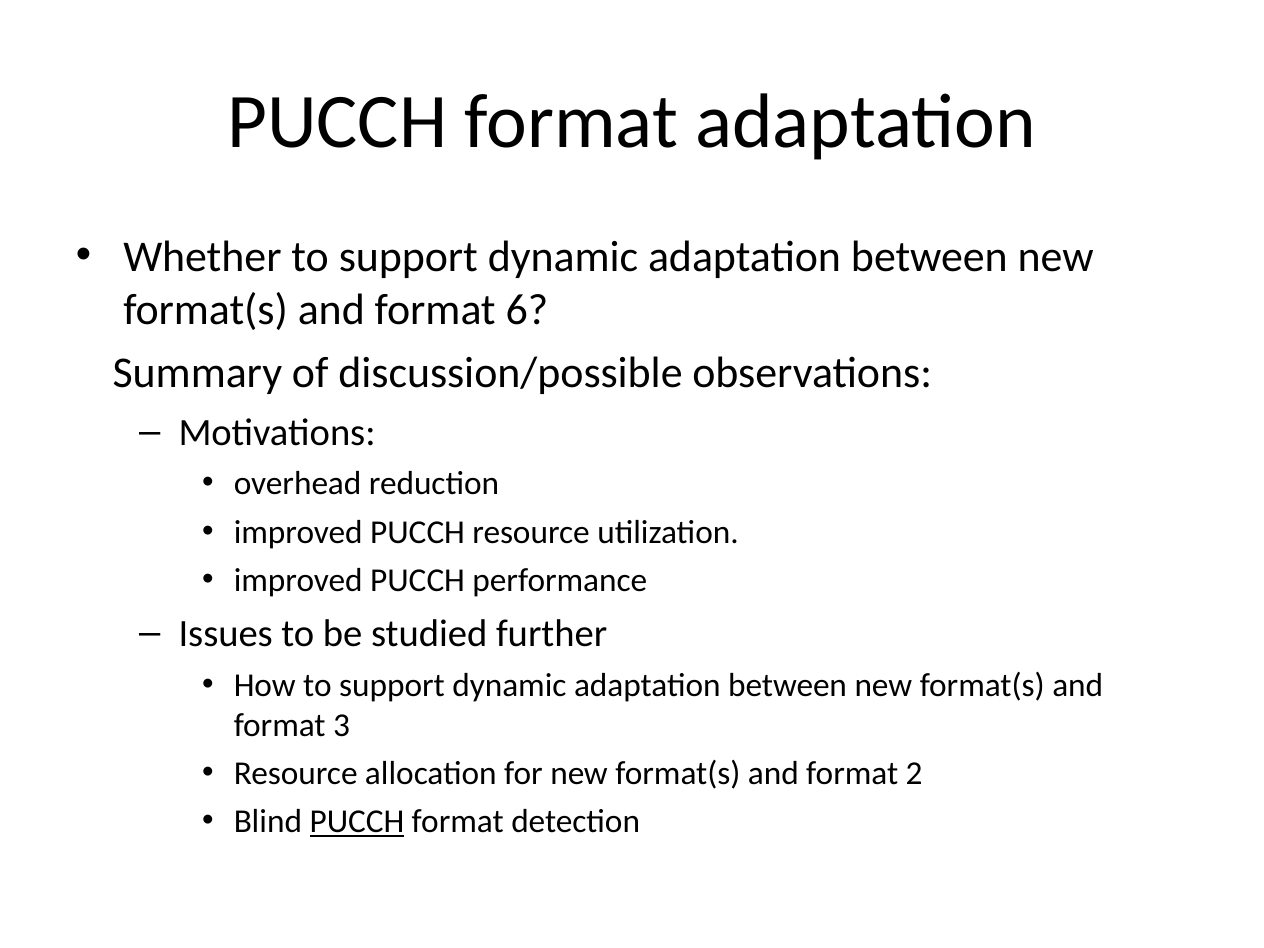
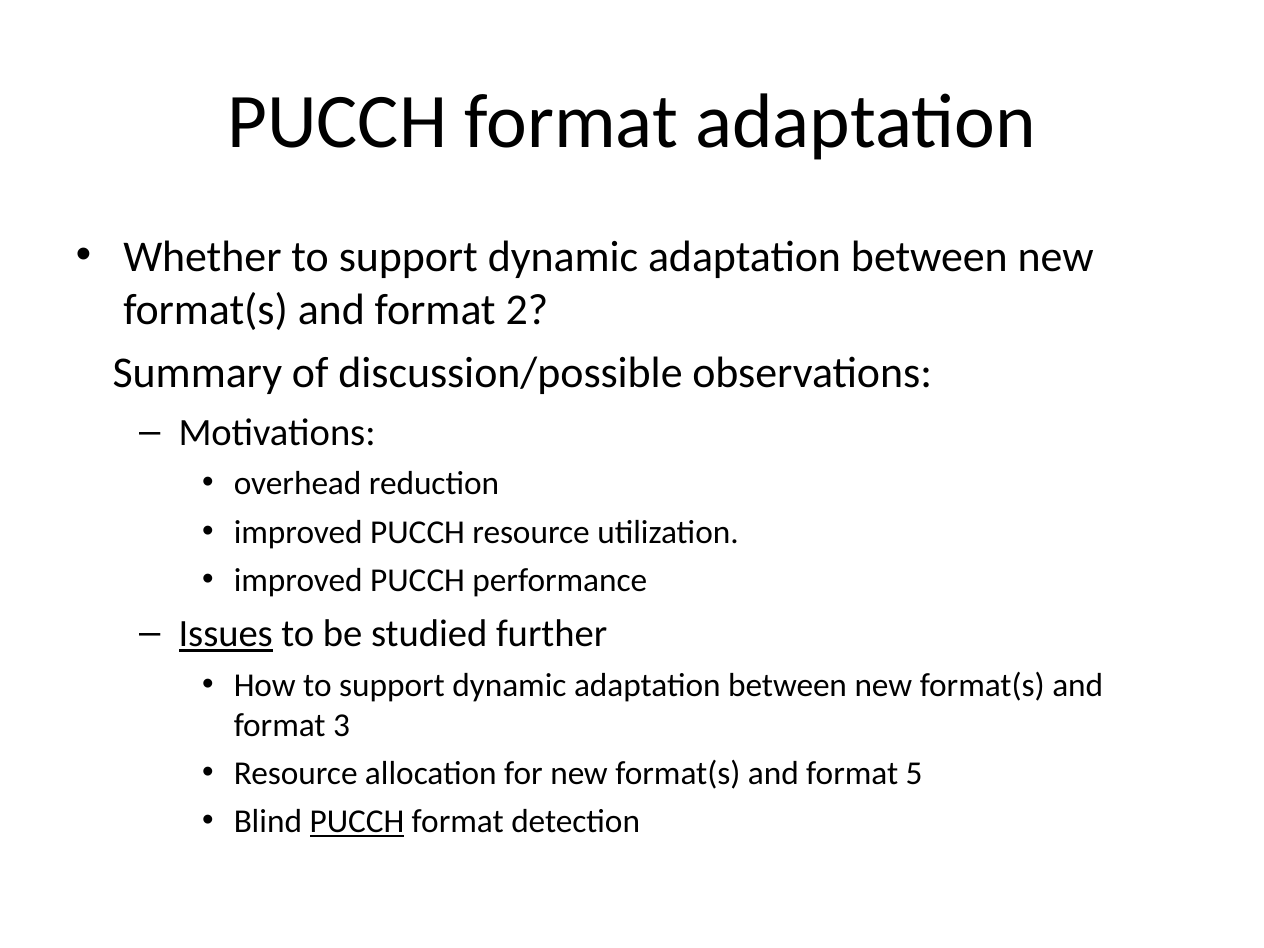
6: 6 -> 2
Issues underline: none -> present
2: 2 -> 5
